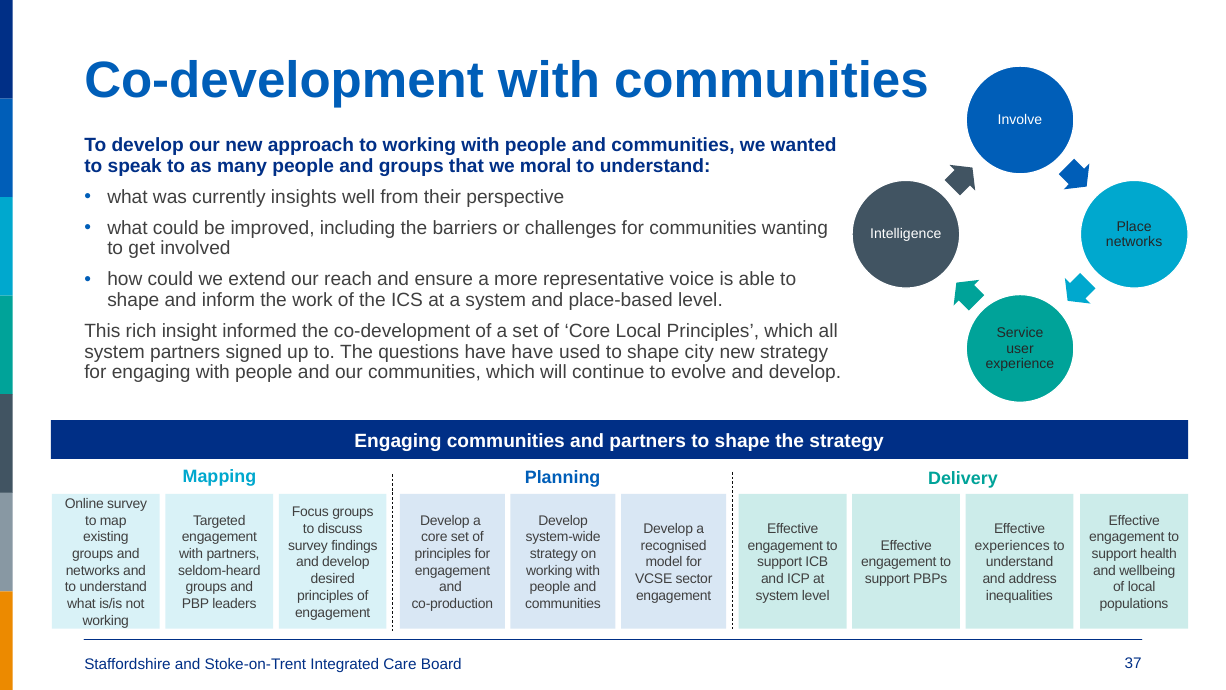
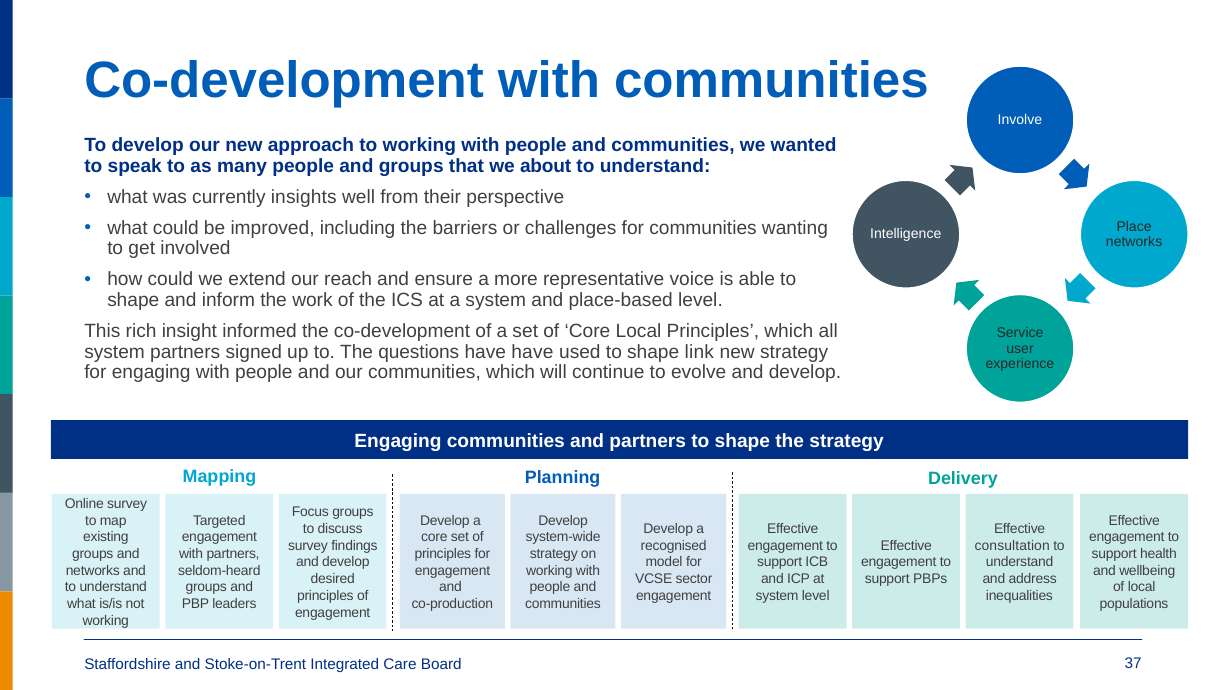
moral: moral -> about
city: city -> link
experiences: experiences -> consultation
